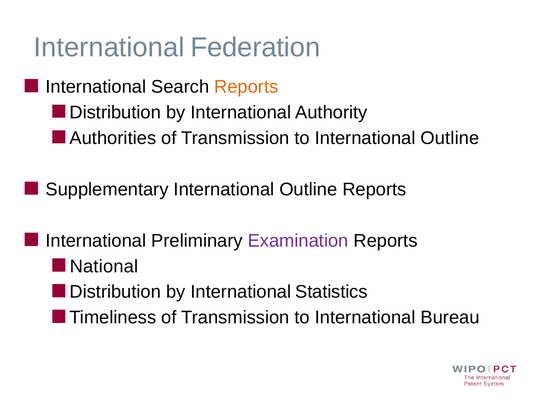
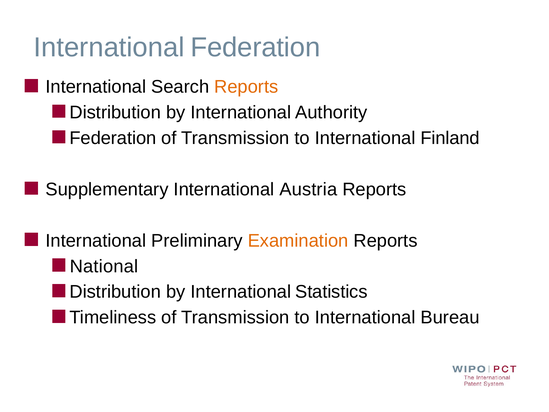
Authorities at (113, 138): Authorities -> Federation
to International Outline: Outline -> Finland
Supplementary International Outline: Outline -> Austria
Examination colour: purple -> orange
